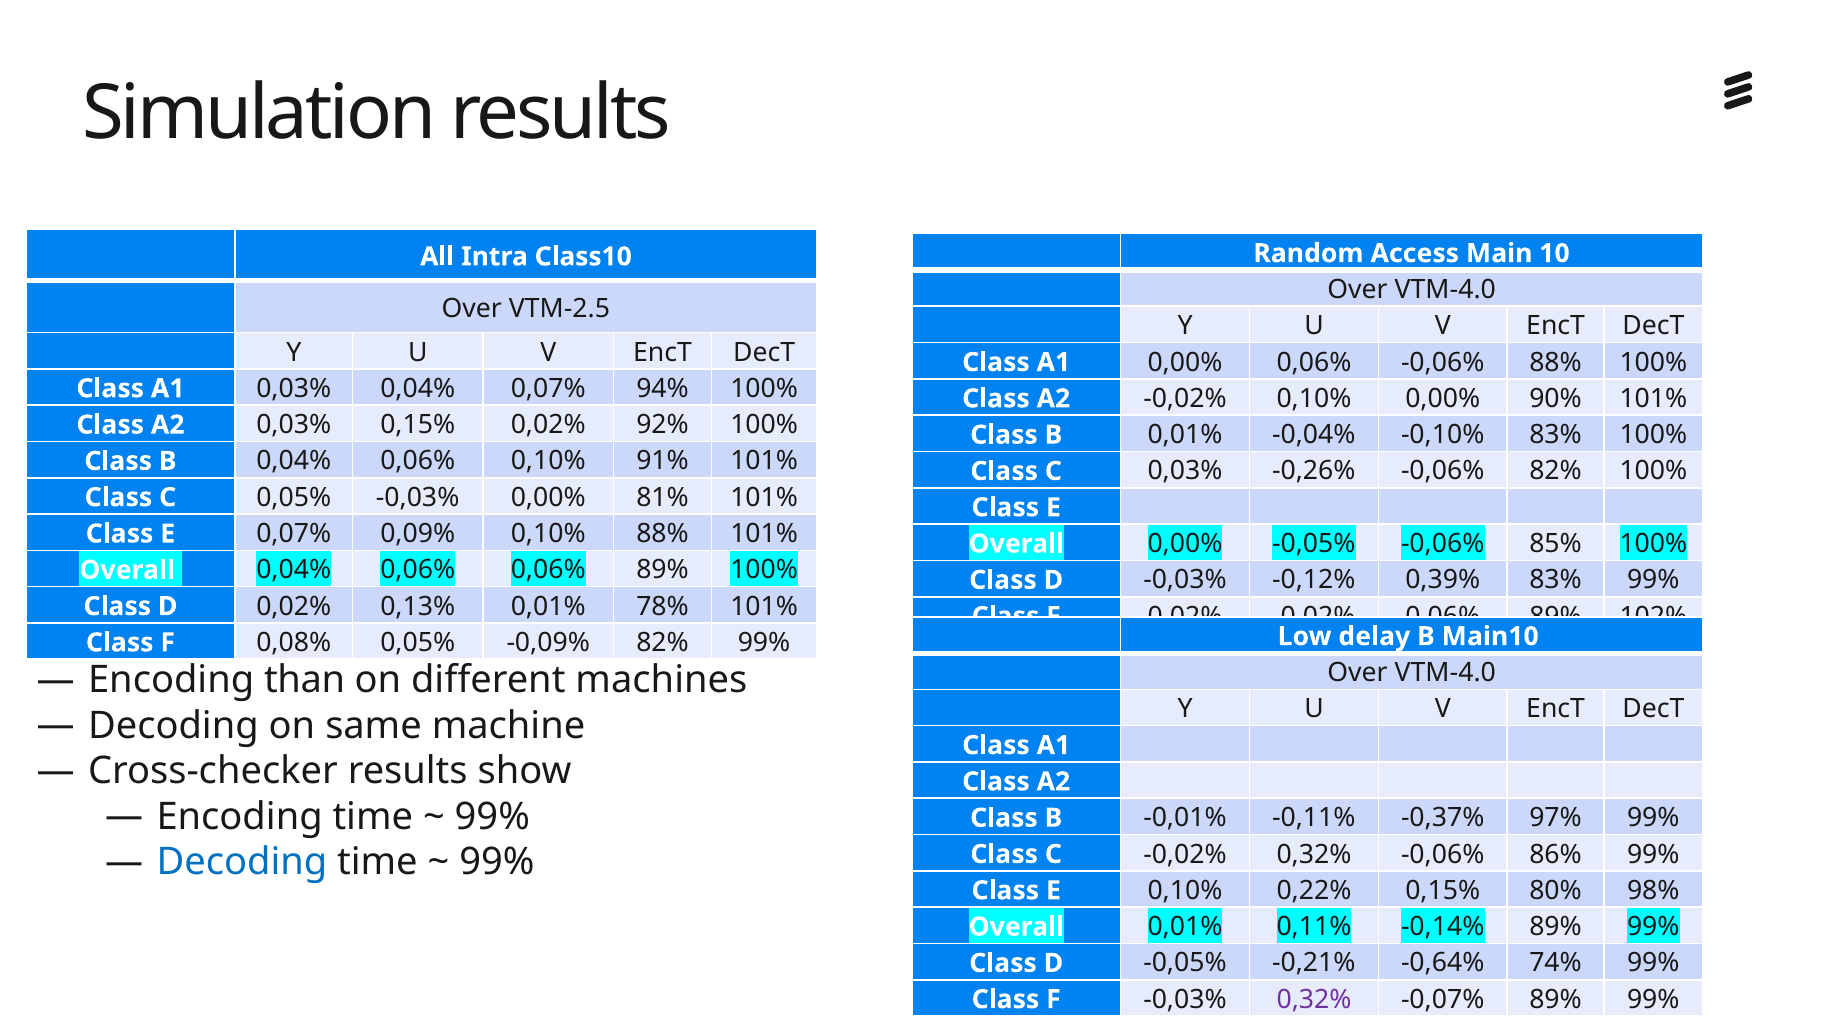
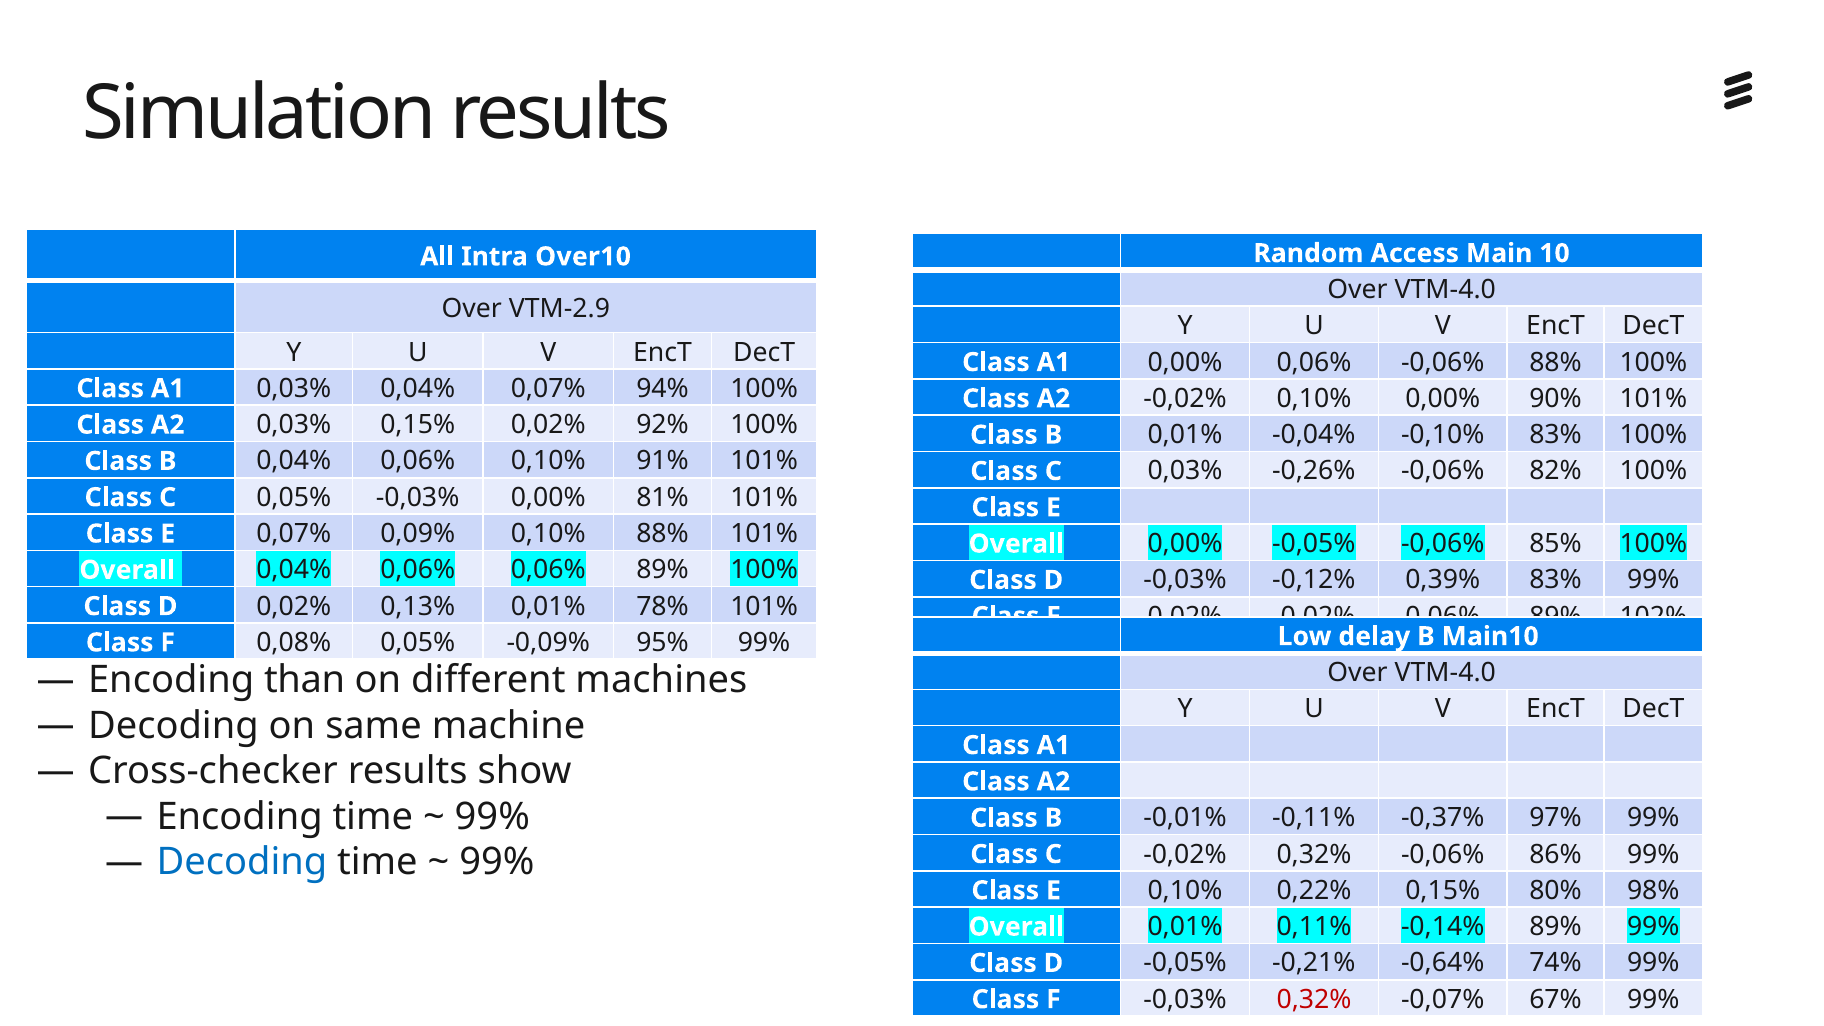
Class10: Class10 -> Over10
VTM-2.5: VTM-2.5 -> VTM-2.9
-0,09% 82%: 82% -> 95%
0,32% at (1314, 999) colour: purple -> red
-0,07% 89%: 89% -> 67%
